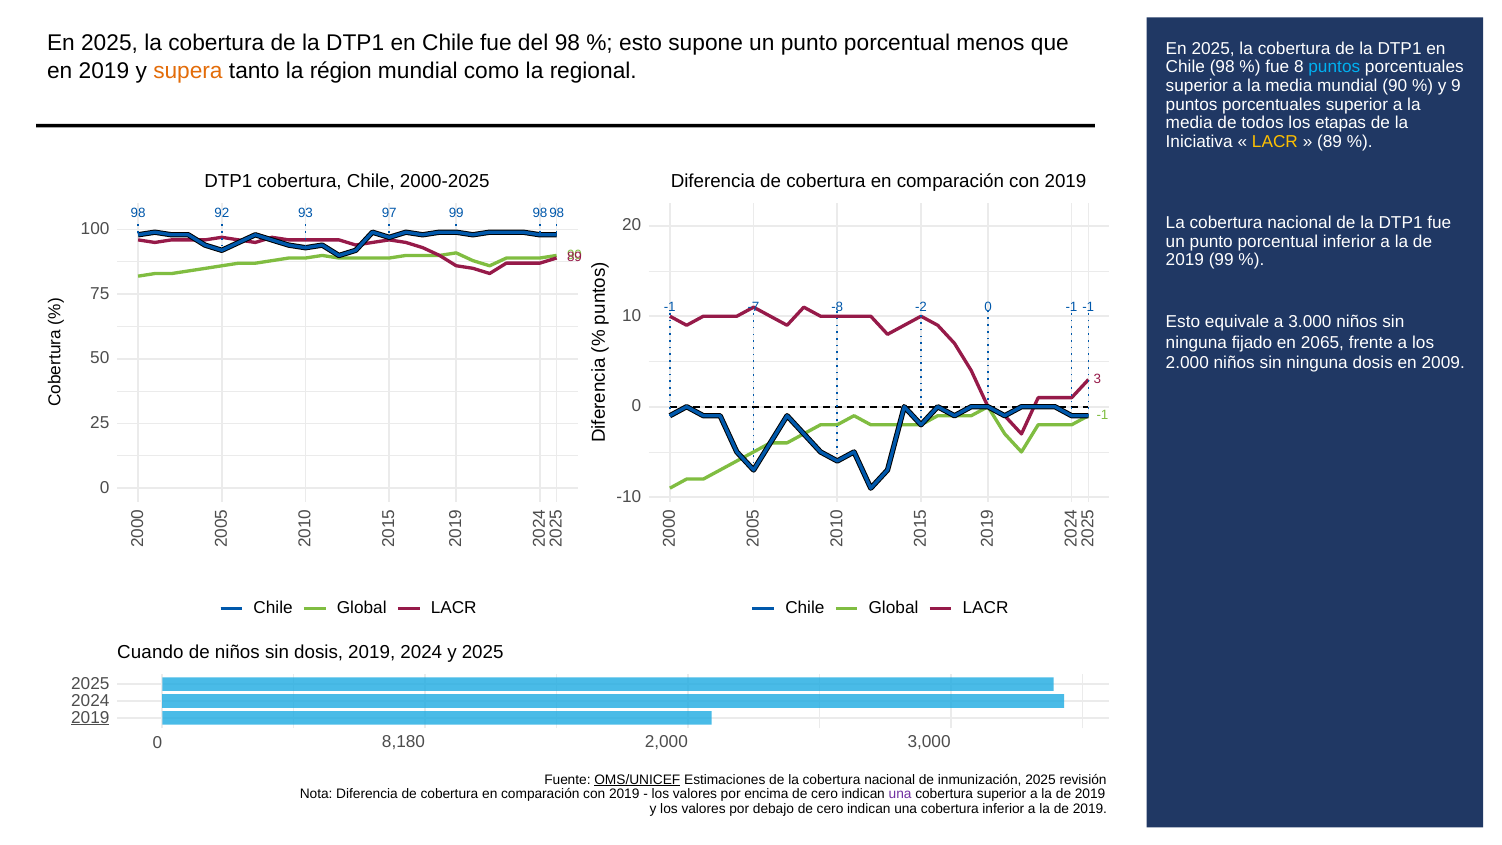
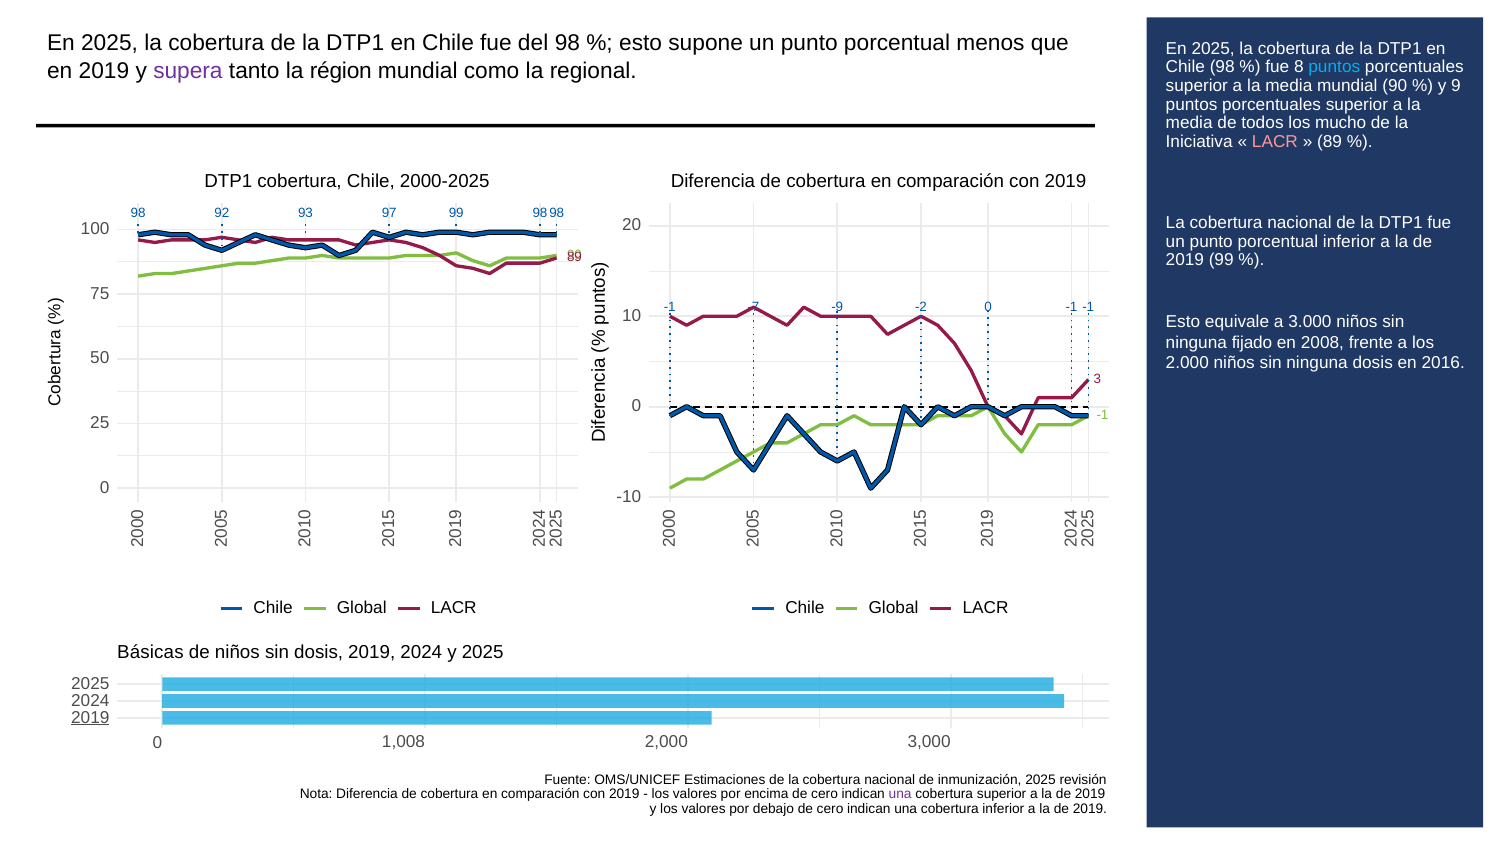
supera colour: orange -> purple
etapas: etapas -> mucho
LACR at (1275, 141) colour: yellow -> pink
-8: -8 -> -9
2065: 2065 -> 2008
2009: 2009 -> 2016
Cuando: Cuando -> Básicas
8,180: 8,180 -> 1,008
OMS/UNICEF underline: present -> none
